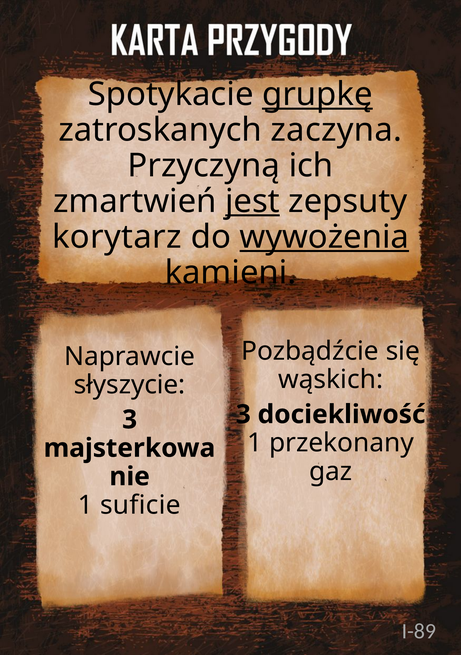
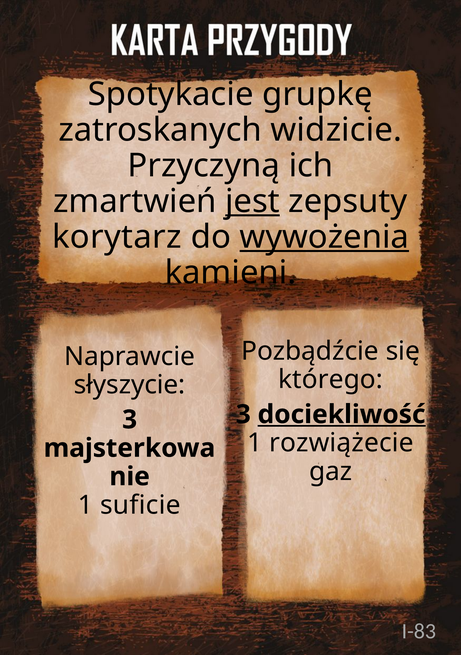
grupkę underline: present -> none
zaczyna: zaczyna -> widzicie
wąskich: wąskich -> którego
dociekliwość underline: none -> present
przekonany: przekonany -> rozwiążecie
I-89: I-89 -> I-83
